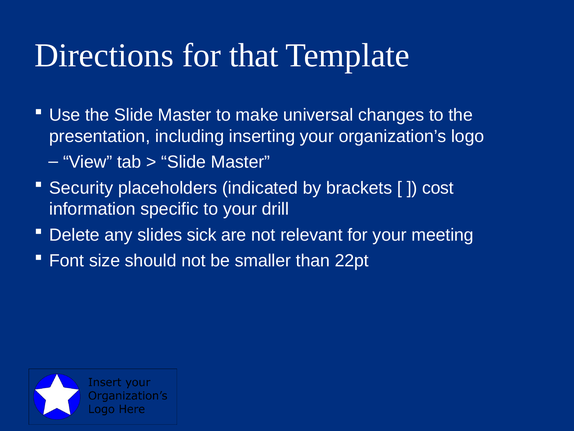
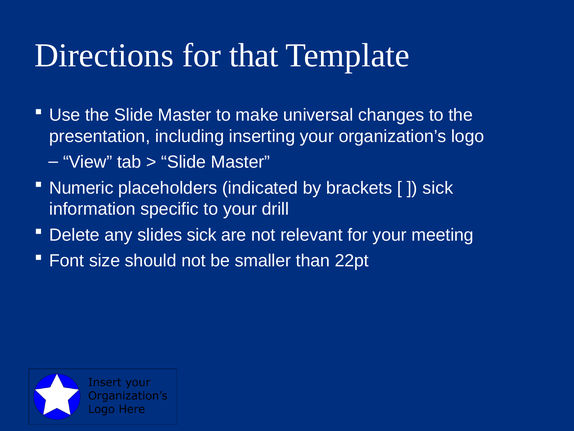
Security: Security -> Numeric
cost at (438, 188): cost -> sick
